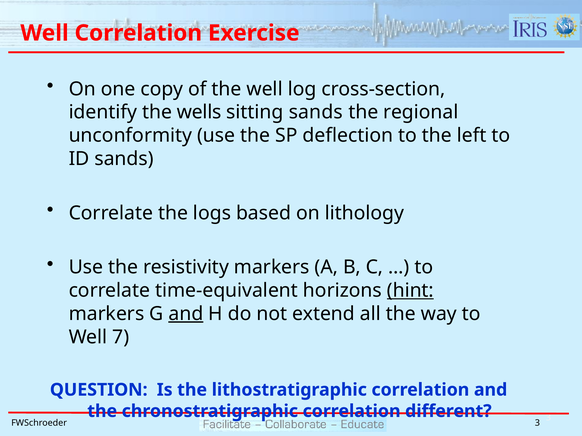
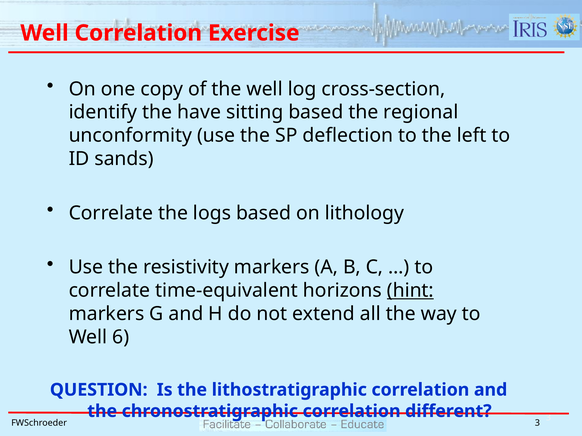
wells: wells -> have
sitting sands: sands -> based
and at (186, 314) underline: present -> none
7: 7 -> 6
